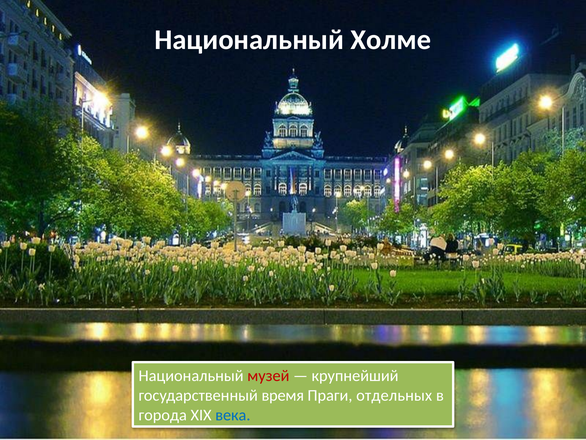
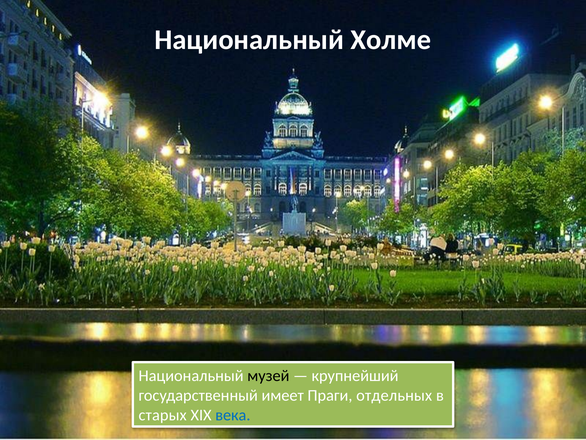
музей colour: red -> black
время: время -> имеет
города: города -> старых
